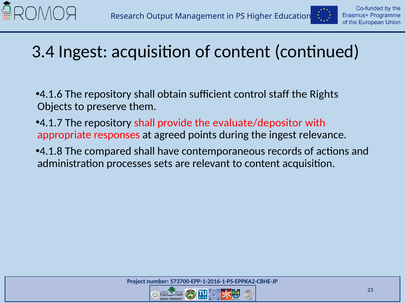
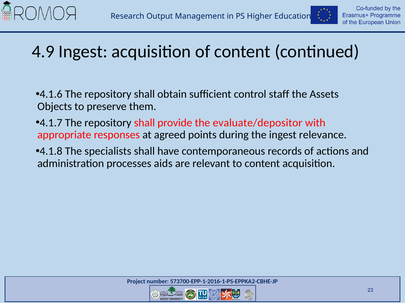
3.4: 3.4 -> 4.9
Rights: Rights -> Assets
compared: compared -> specialists
sets: sets -> aids
